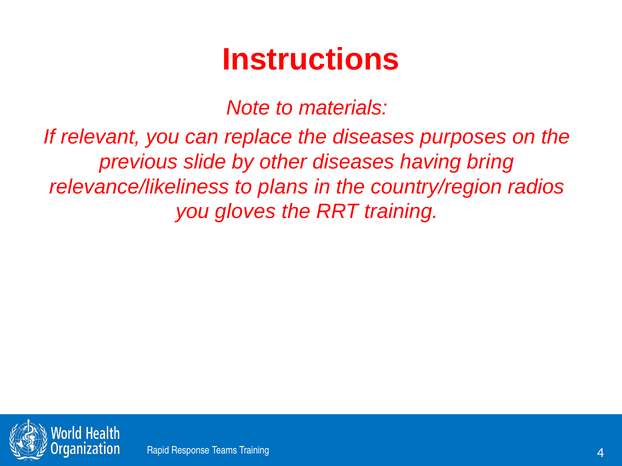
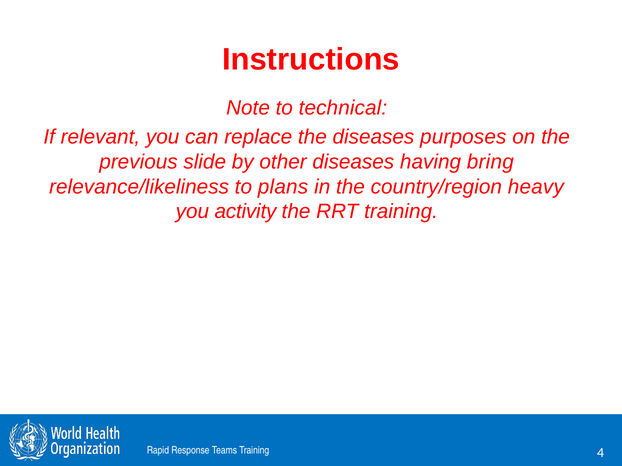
materials: materials -> technical
radios: radios -> heavy
gloves: gloves -> activity
